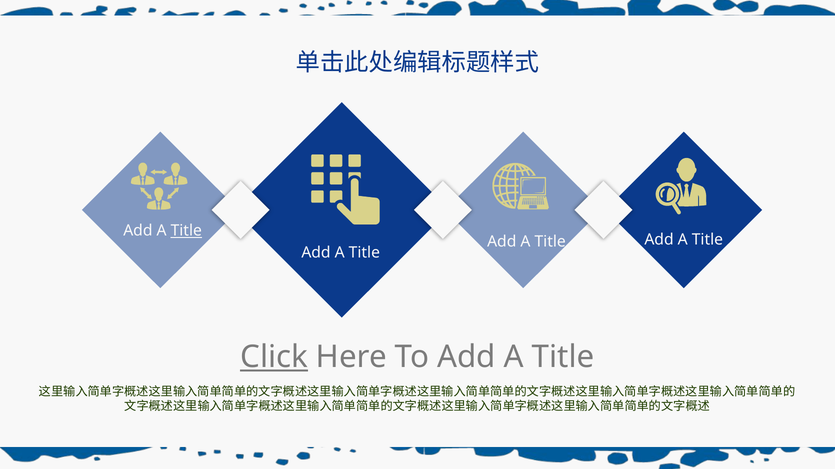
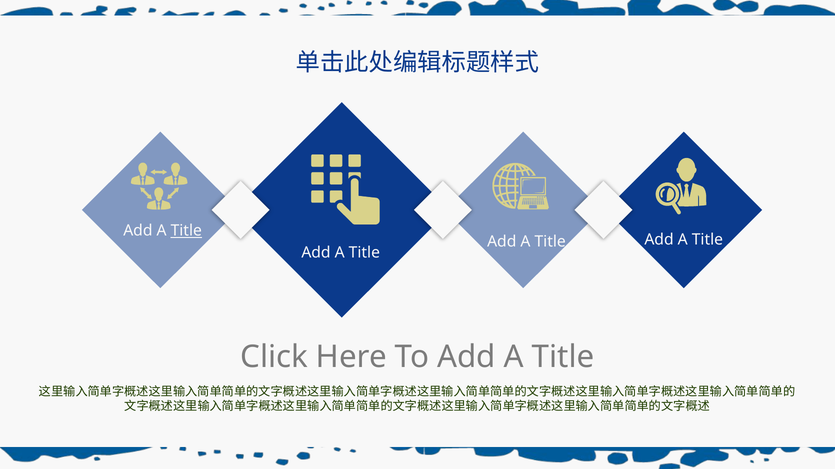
Click underline: present -> none
